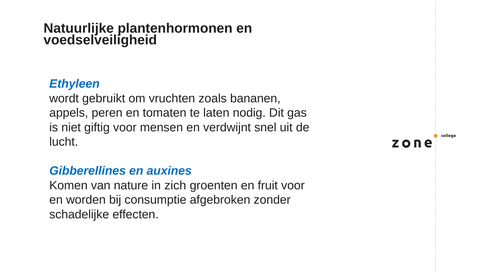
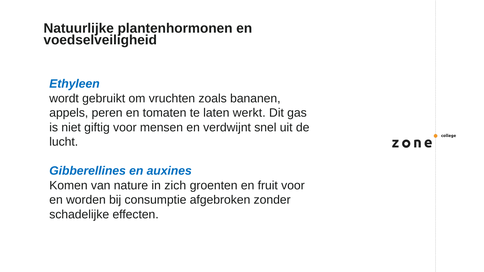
nodig: nodig -> werkt
